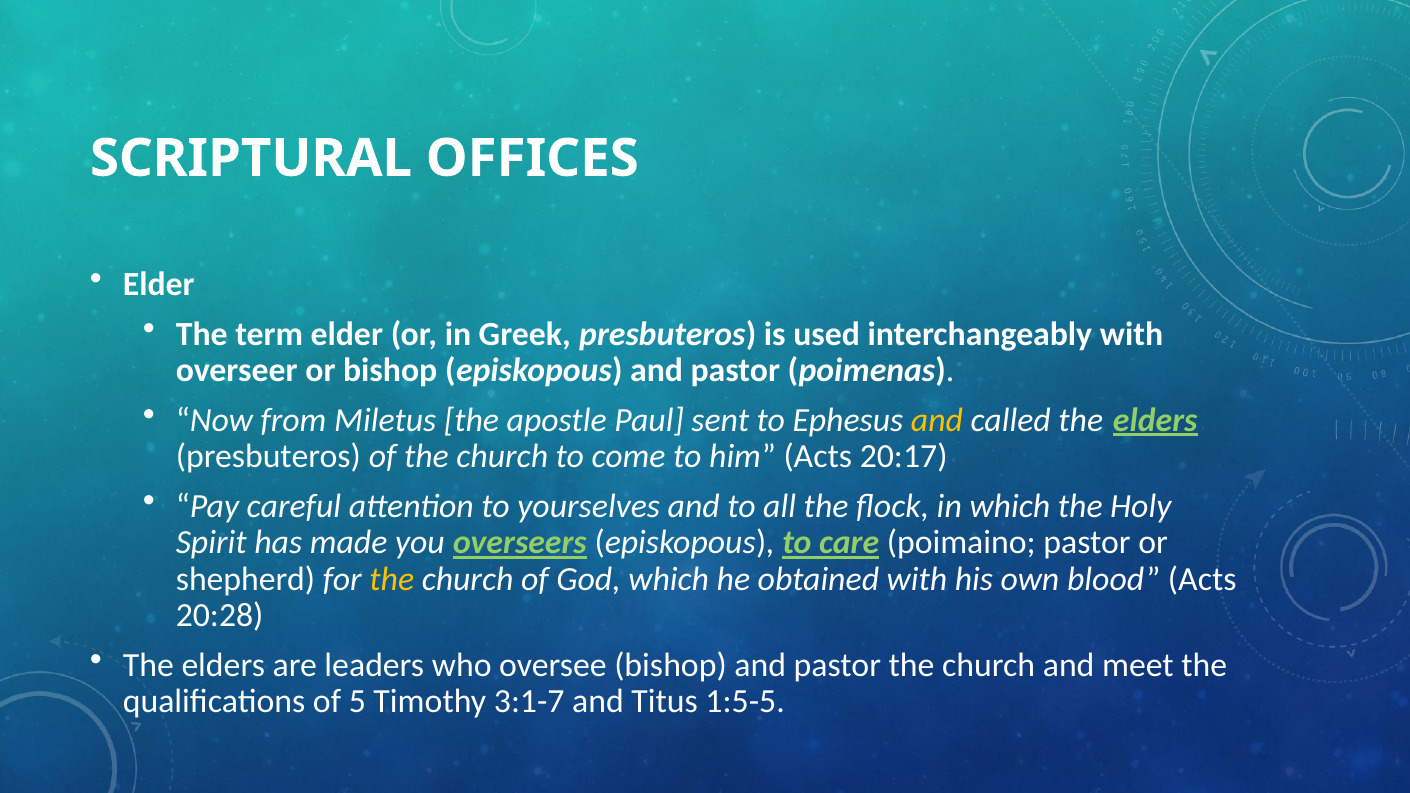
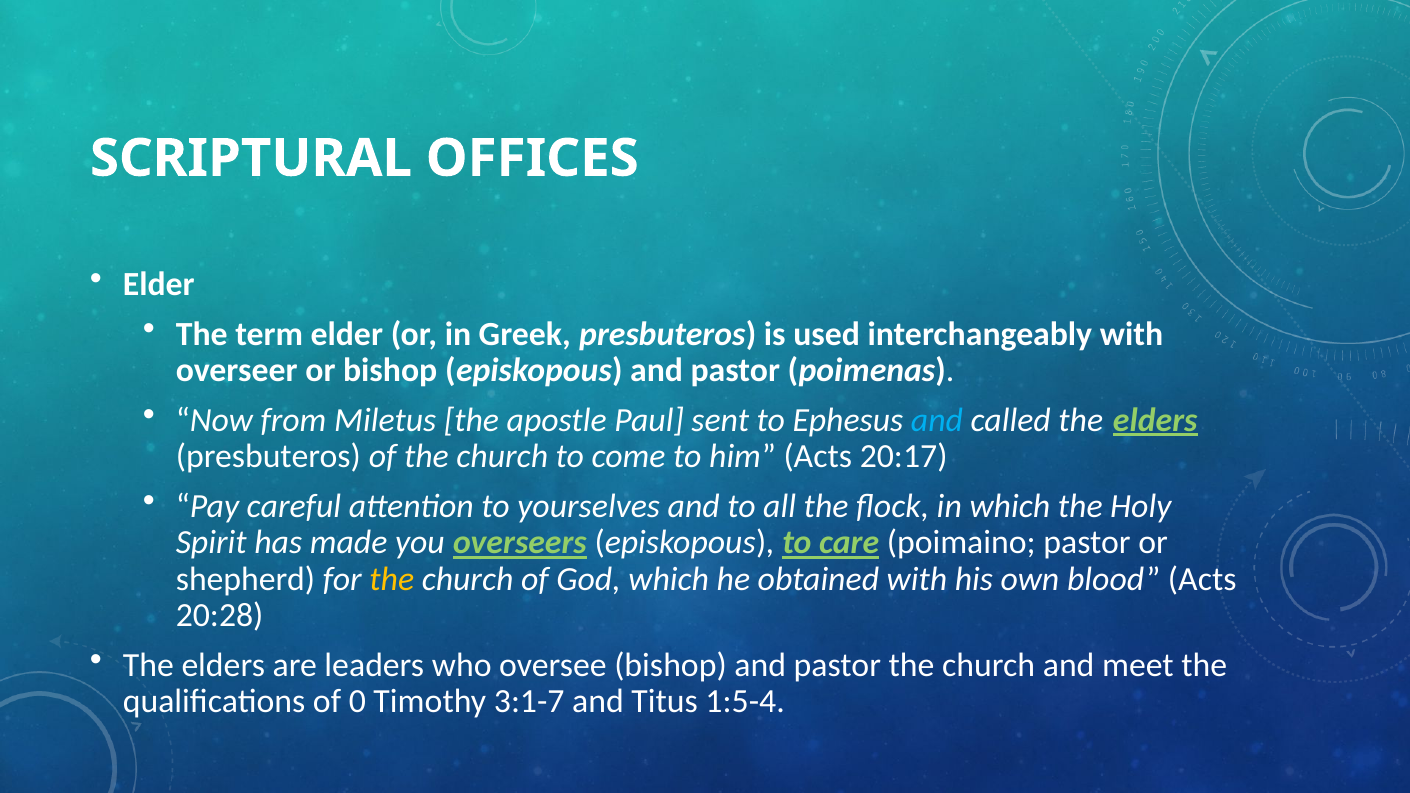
and at (937, 420) colour: yellow -> light blue
5: 5 -> 0
1:5-5: 1:5-5 -> 1:5-4
